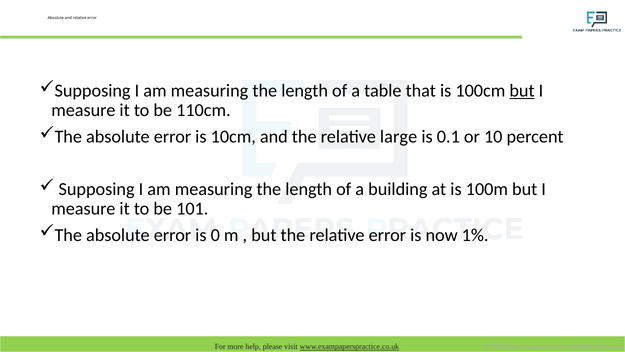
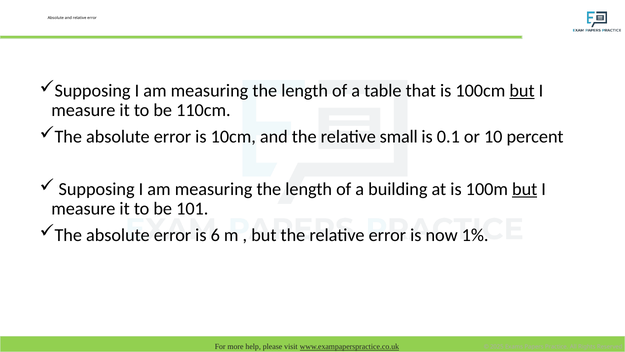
large: large -> small
but at (525, 189) underline: none -> present
0: 0 -> 6
